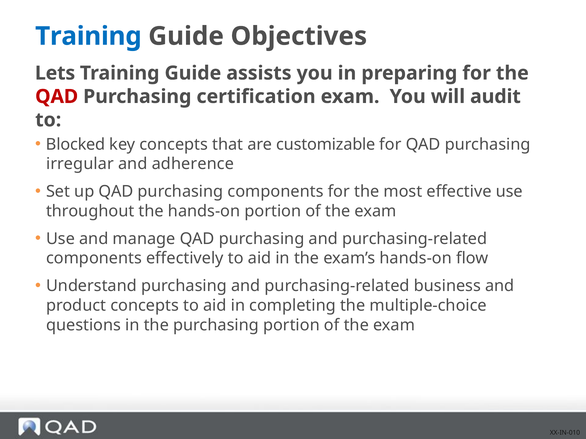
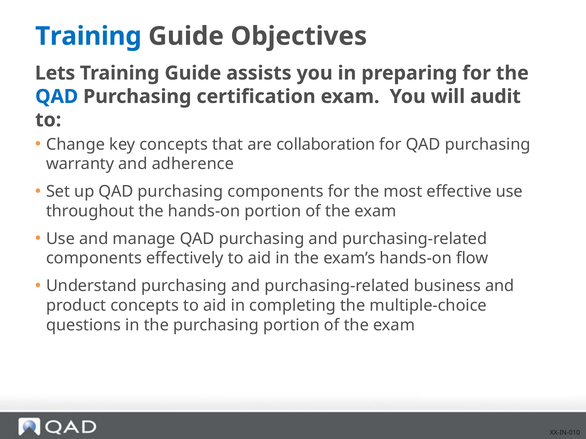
QAD at (57, 97) colour: red -> blue
Blocked: Blocked -> Change
customizable: customizable -> collaboration
irregular: irregular -> warranty
